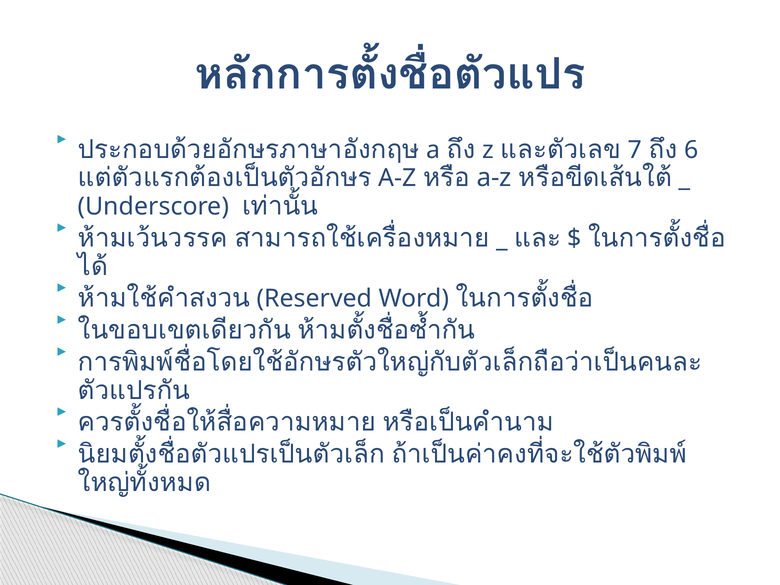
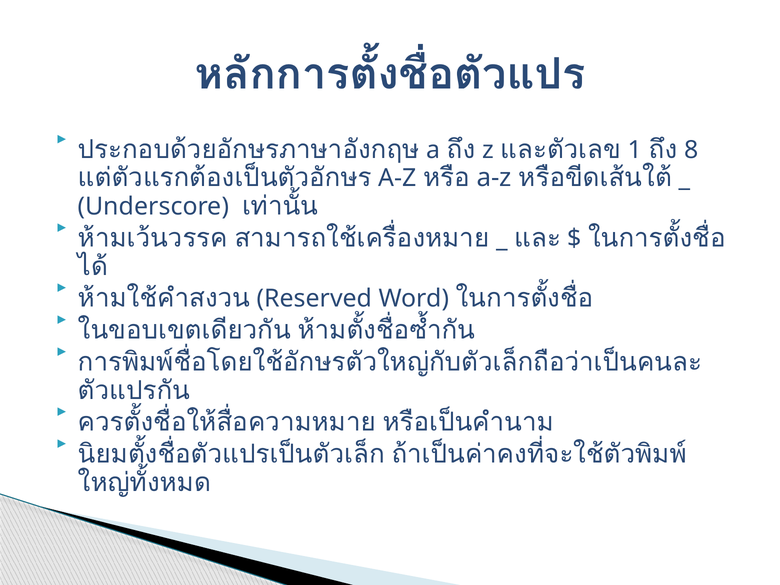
7: 7 -> 1
6: 6 -> 8
